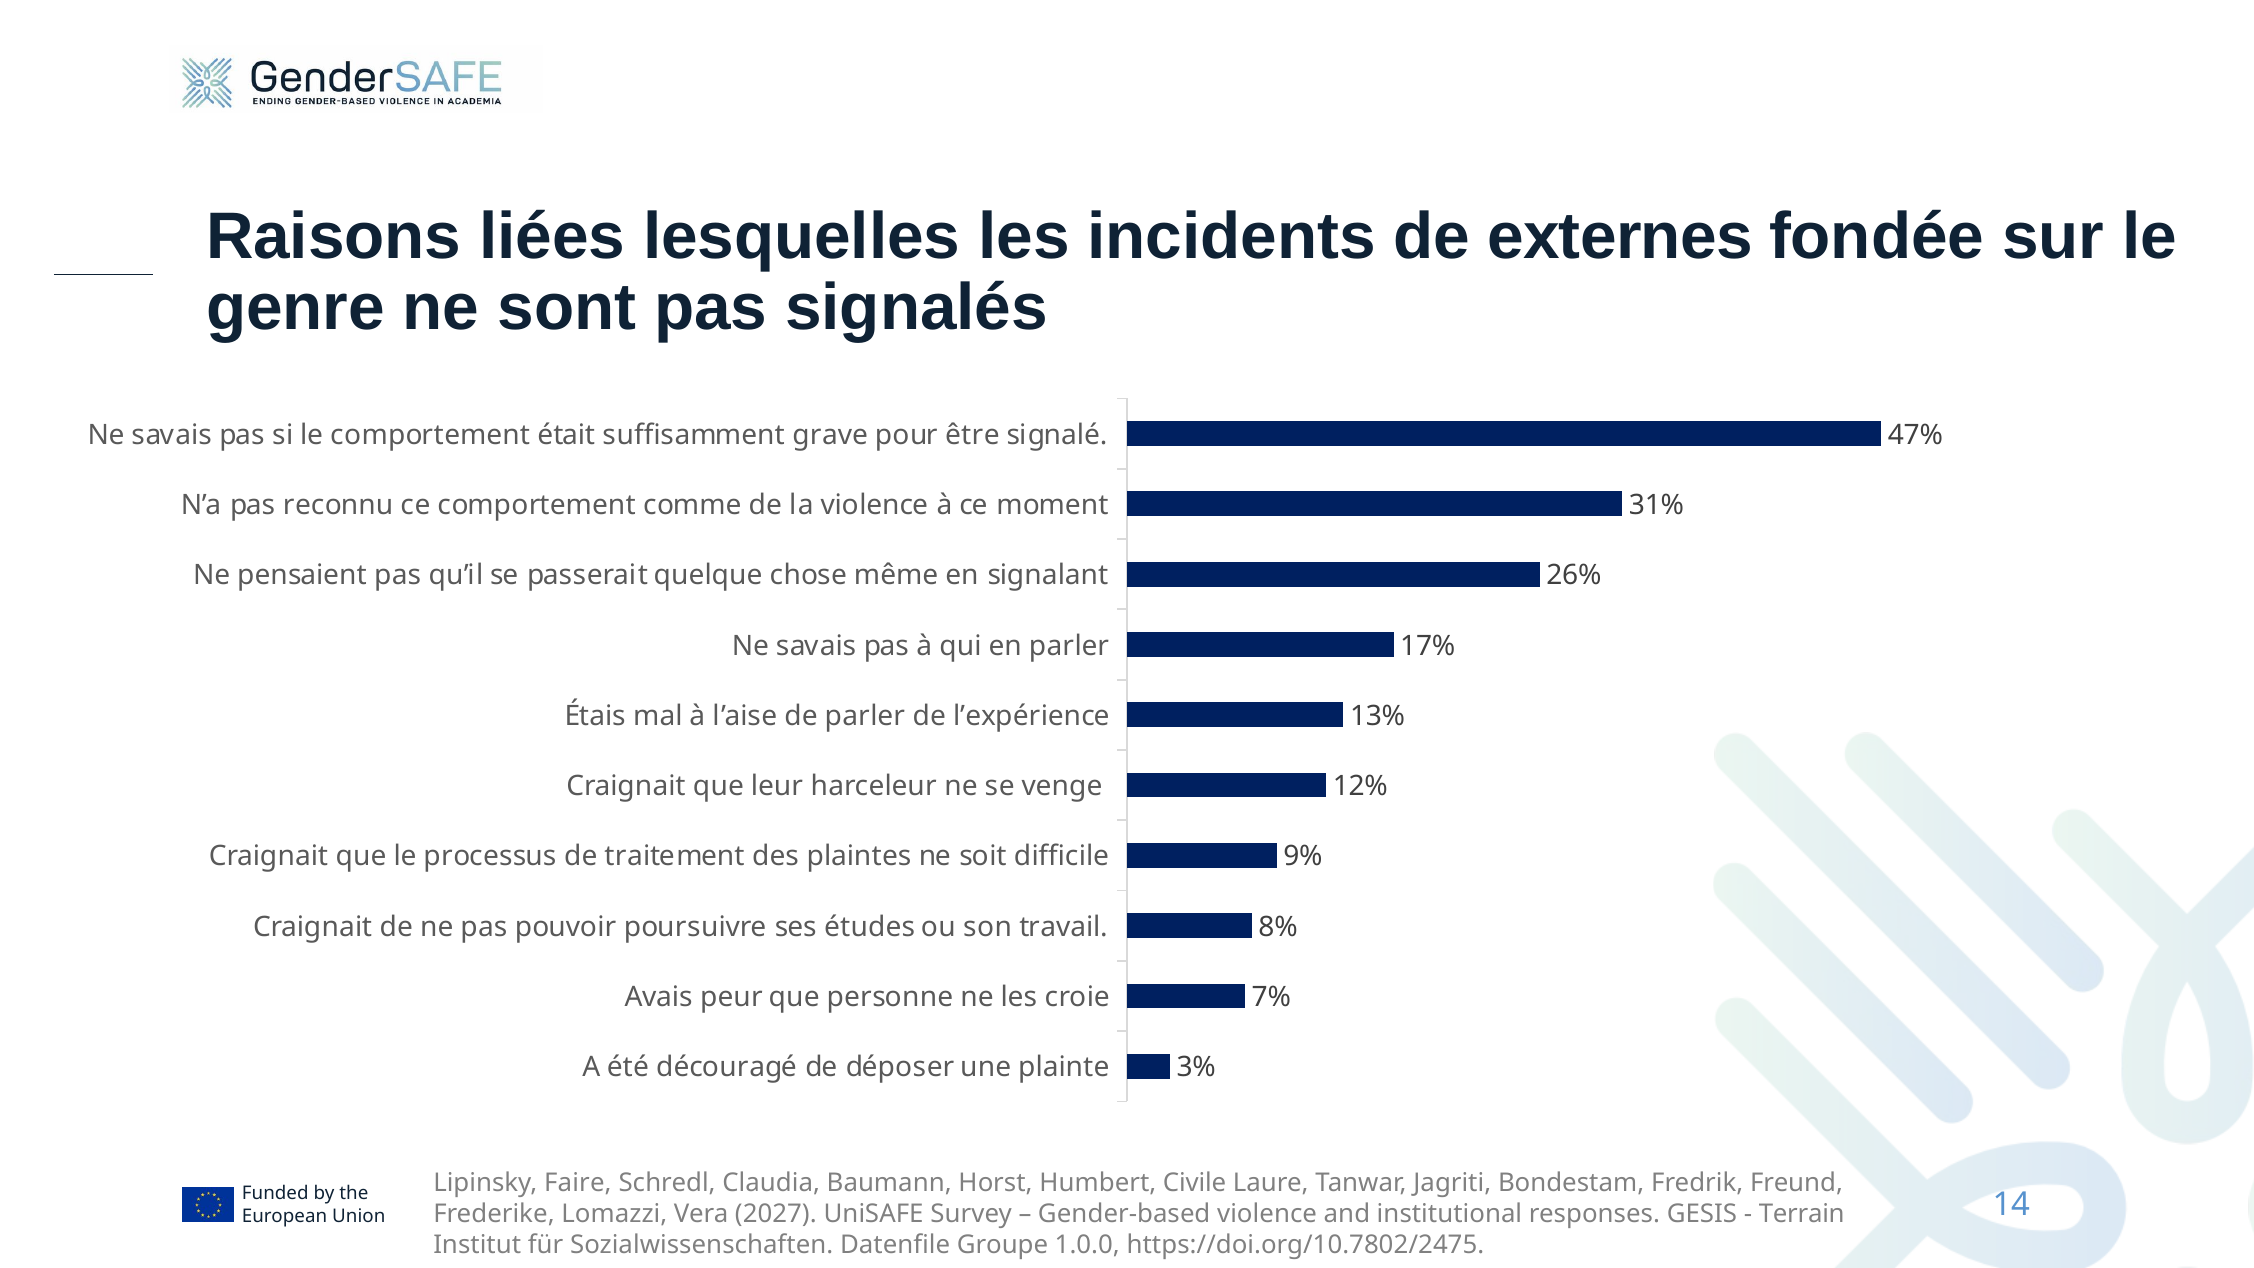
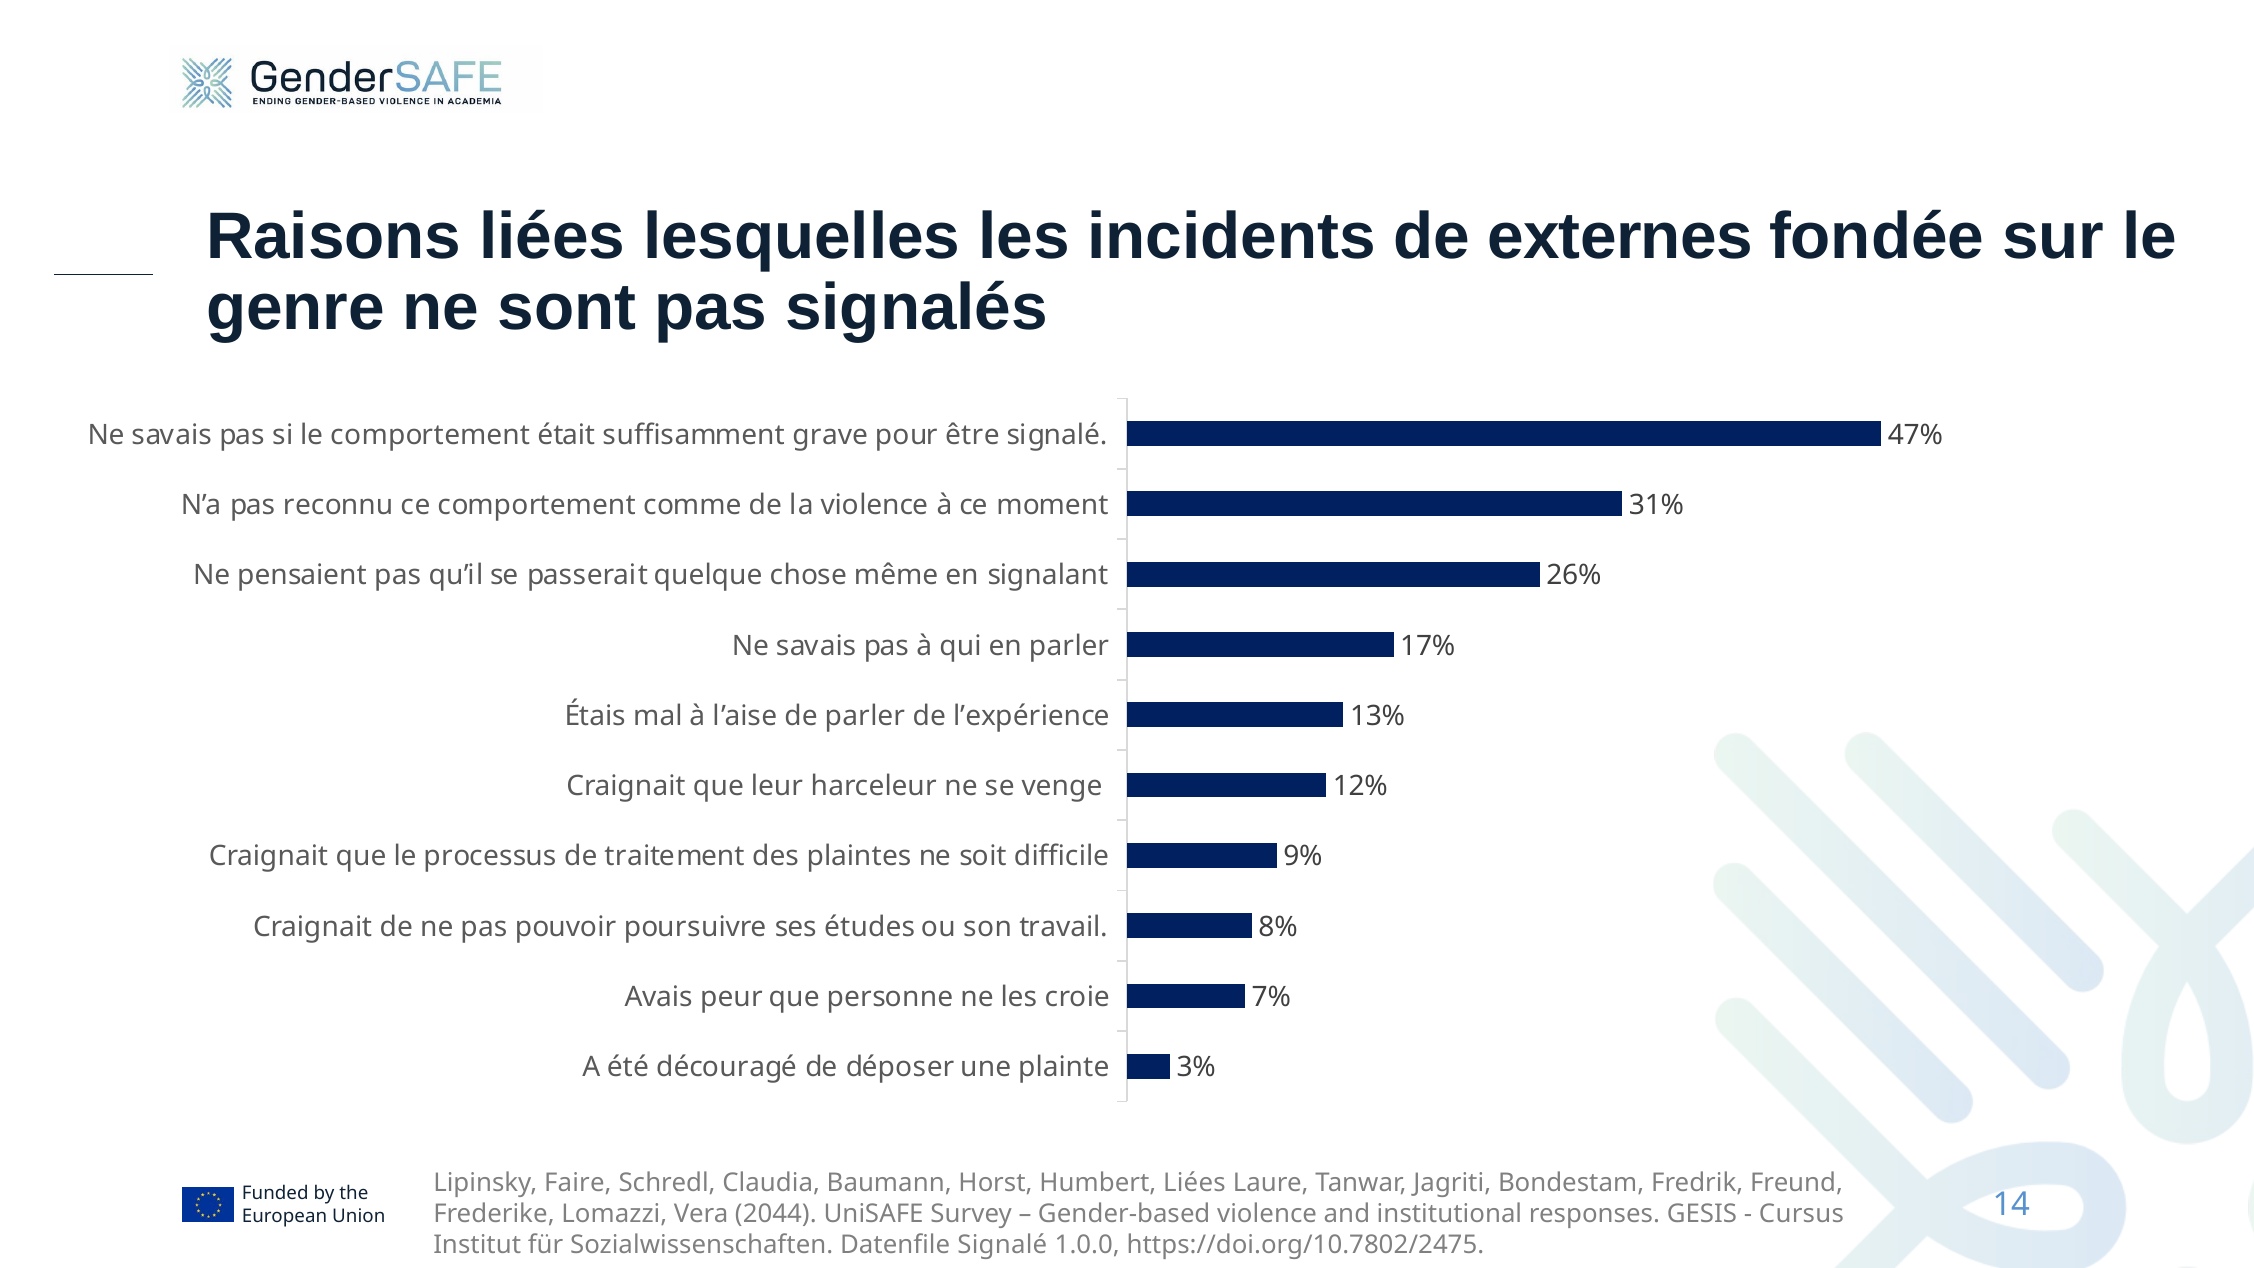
Humbert Civile: Civile -> Liées
2027: 2027 -> 2044
Terrain: Terrain -> Cursus
Datenfile Groupe: Groupe -> Signalé
